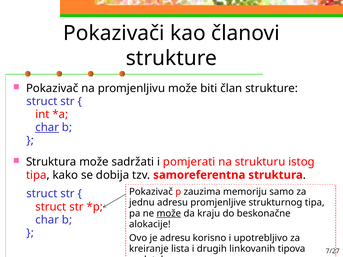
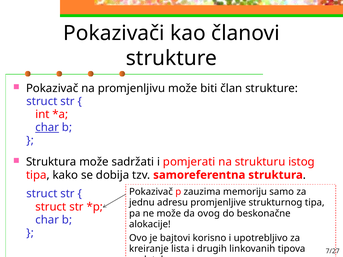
može at (169, 214) underline: present -> none
kraju: kraju -> ovog
je adresu: adresu -> bajtovi
